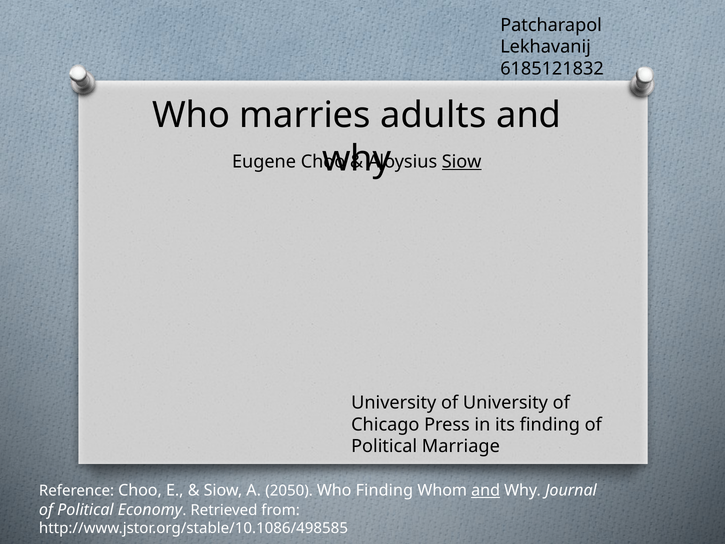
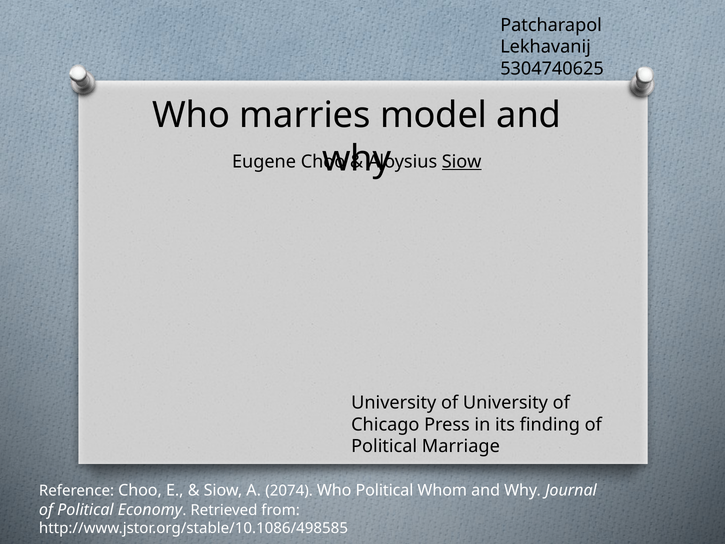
6185121832: 6185121832 -> 5304740625
adults: adults -> model
2050: 2050 -> 2074
Who Finding: Finding -> Political
and at (486, 490) underline: present -> none
